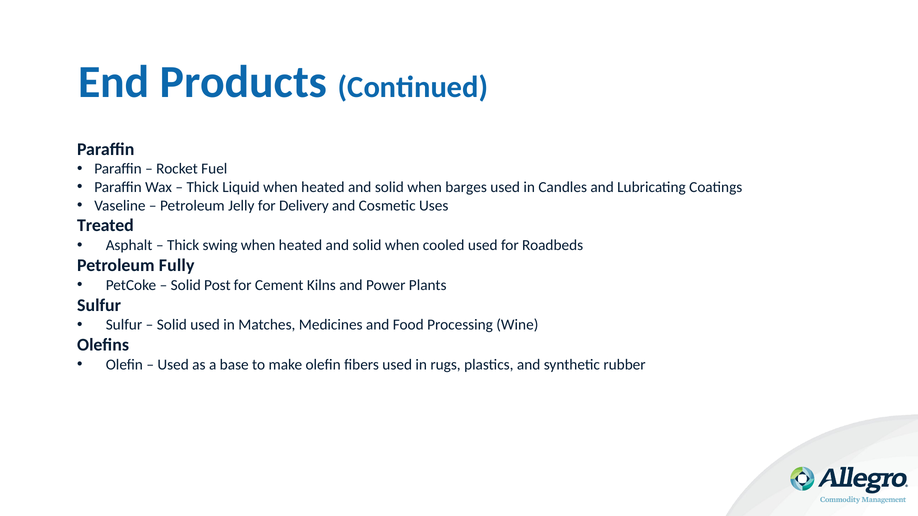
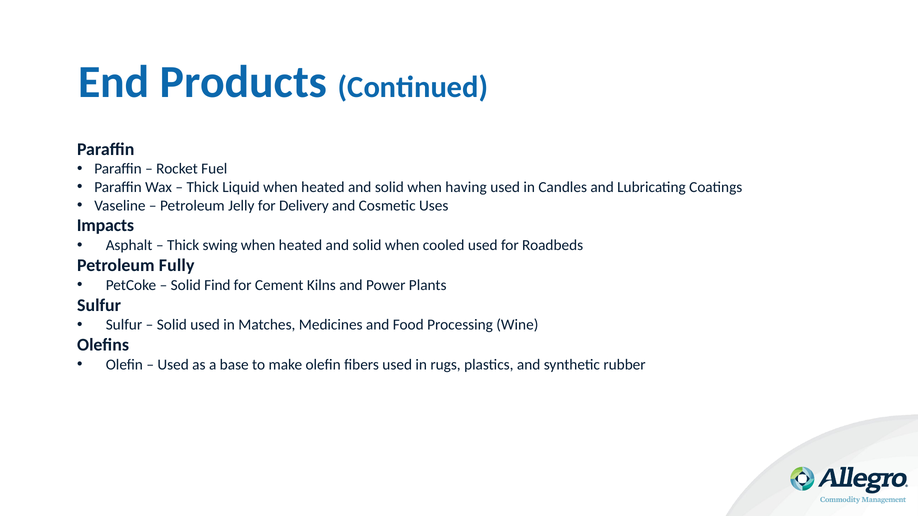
barges: barges -> having
Treated: Treated -> Impacts
Post: Post -> Find
